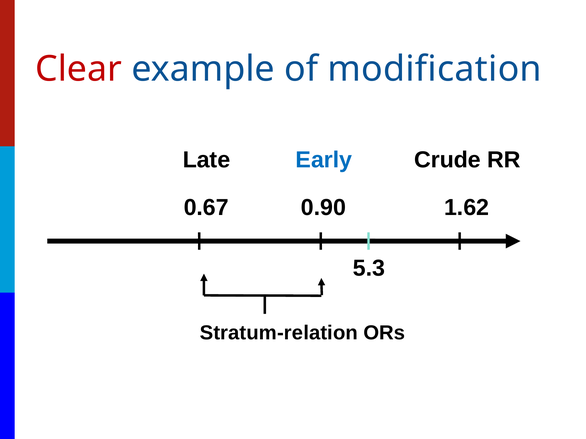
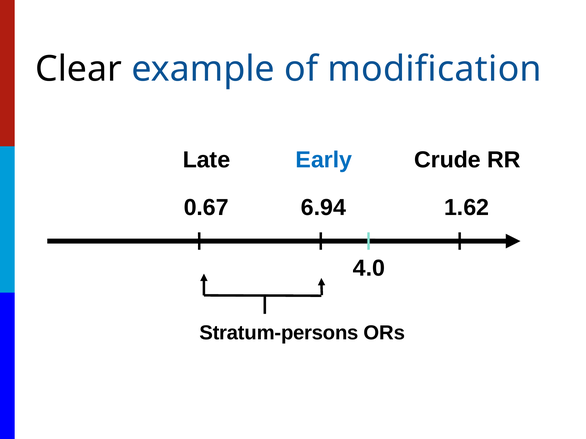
Clear colour: red -> black
0.90: 0.90 -> 6.94
5.3: 5.3 -> 4.0
Stratum-relation: Stratum-relation -> Stratum-persons
